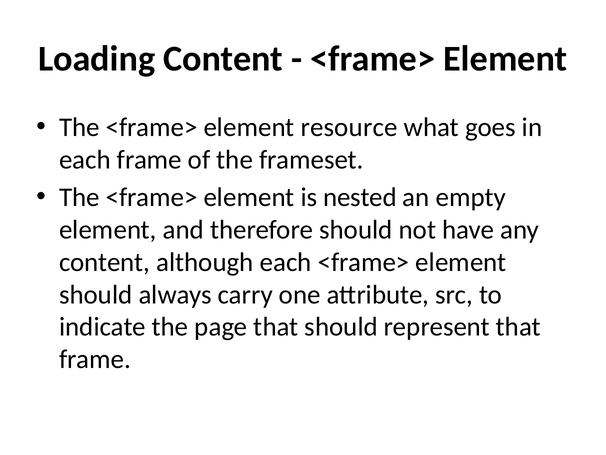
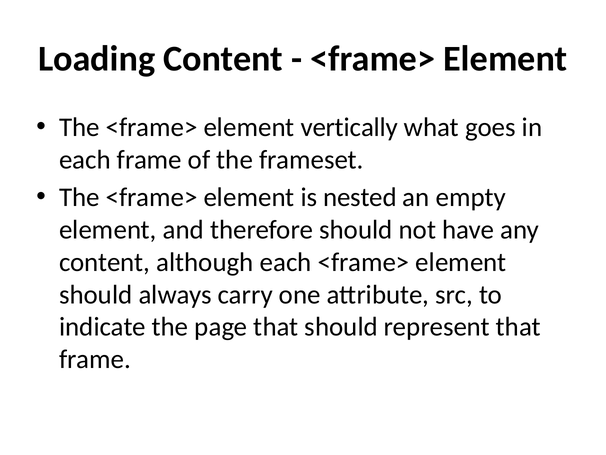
resource: resource -> vertically
